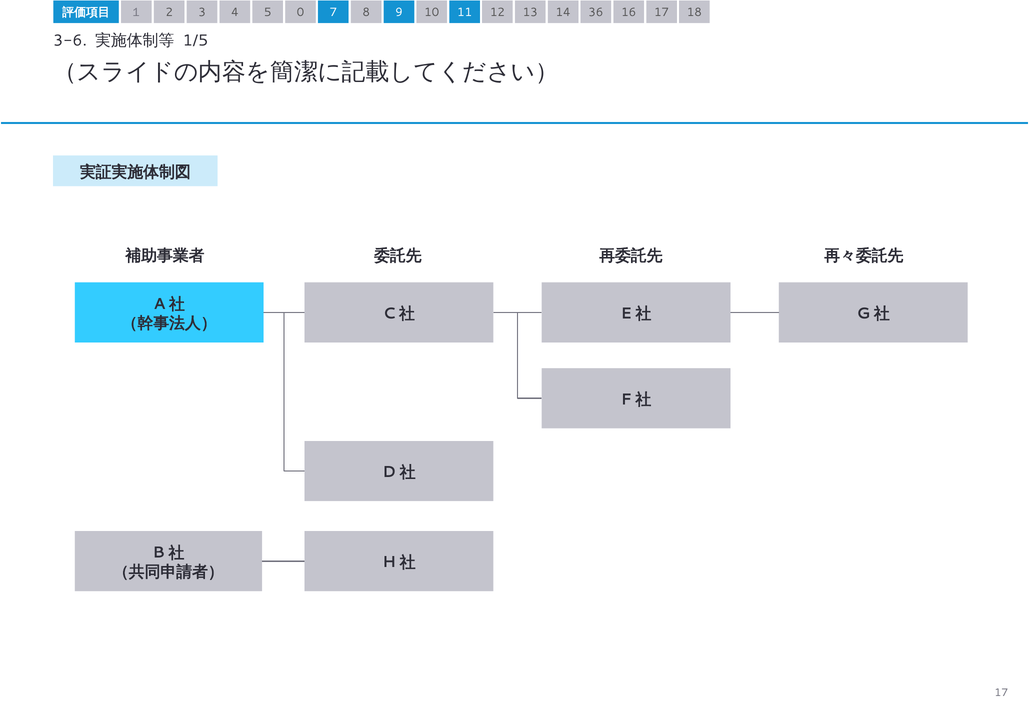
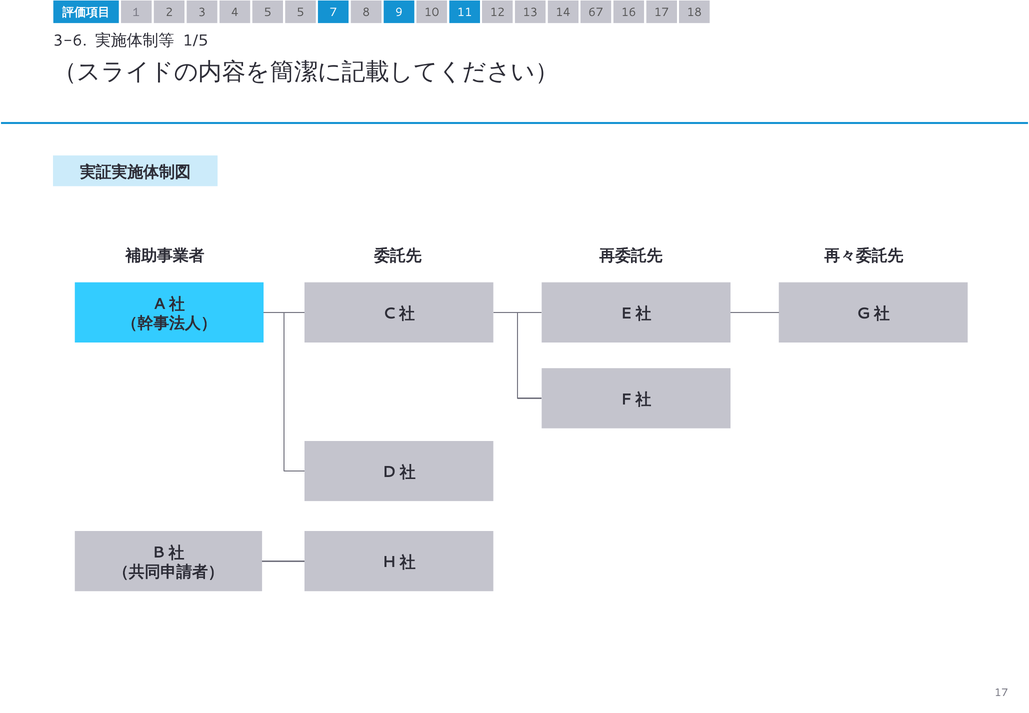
5 0: 0 -> 5
36: 36 -> 67
